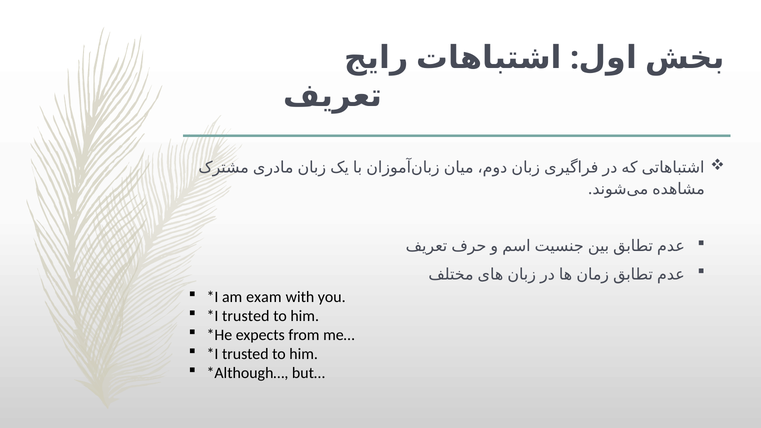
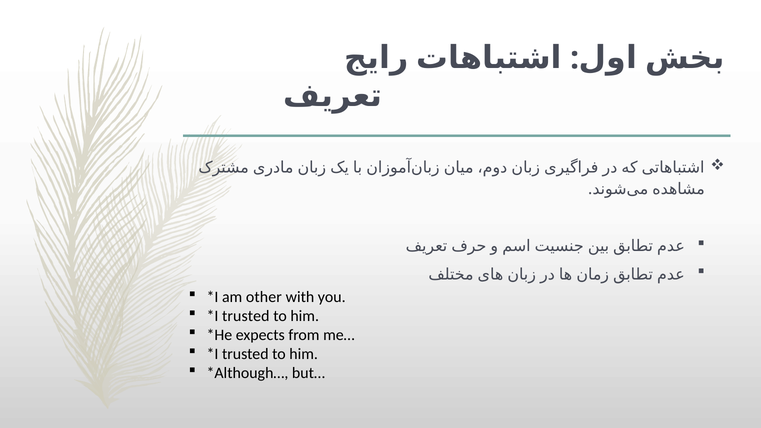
exam: exam -> other
